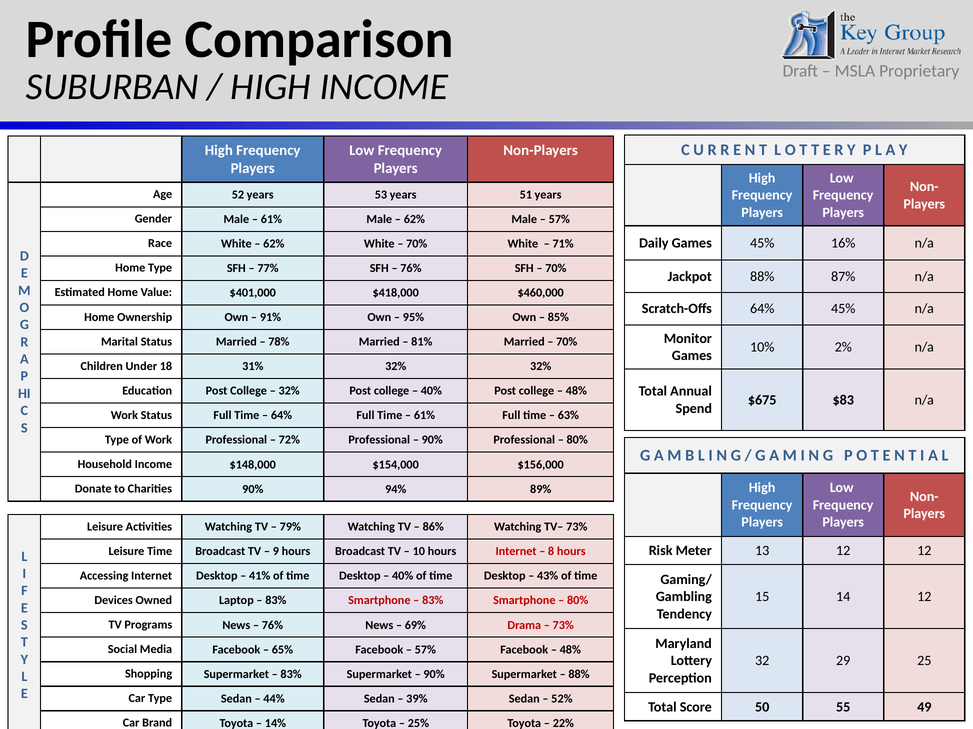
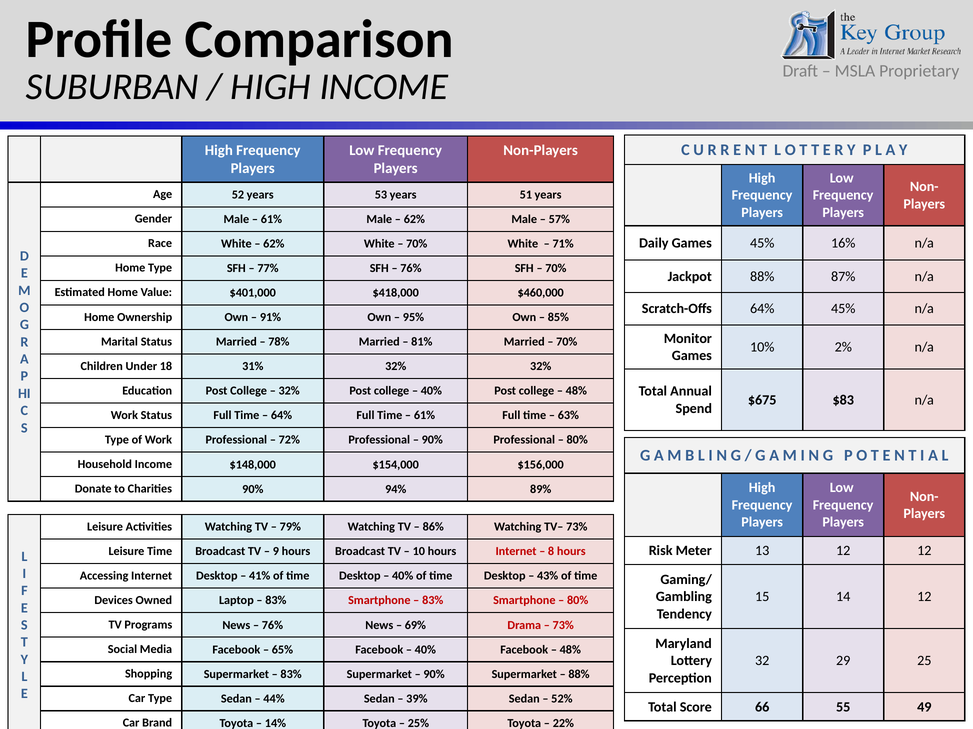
57% at (425, 650): 57% -> 40%
50: 50 -> 66
